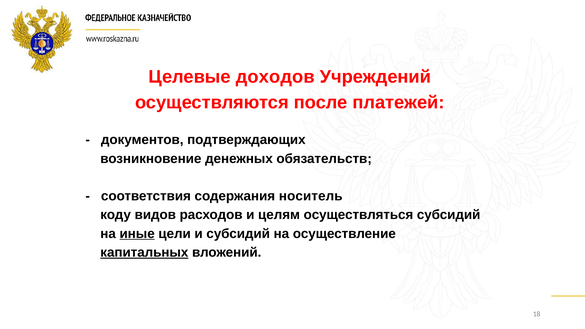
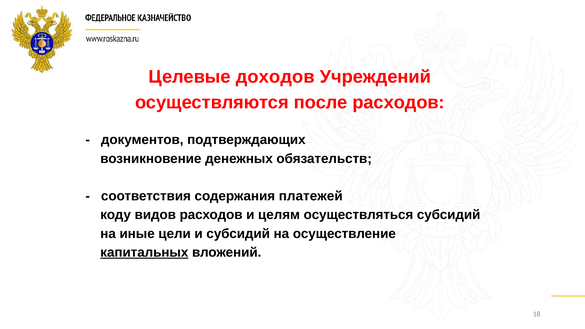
после платежей: платежей -> расходов
носитель: носитель -> платежей
иные underline: present -> none
